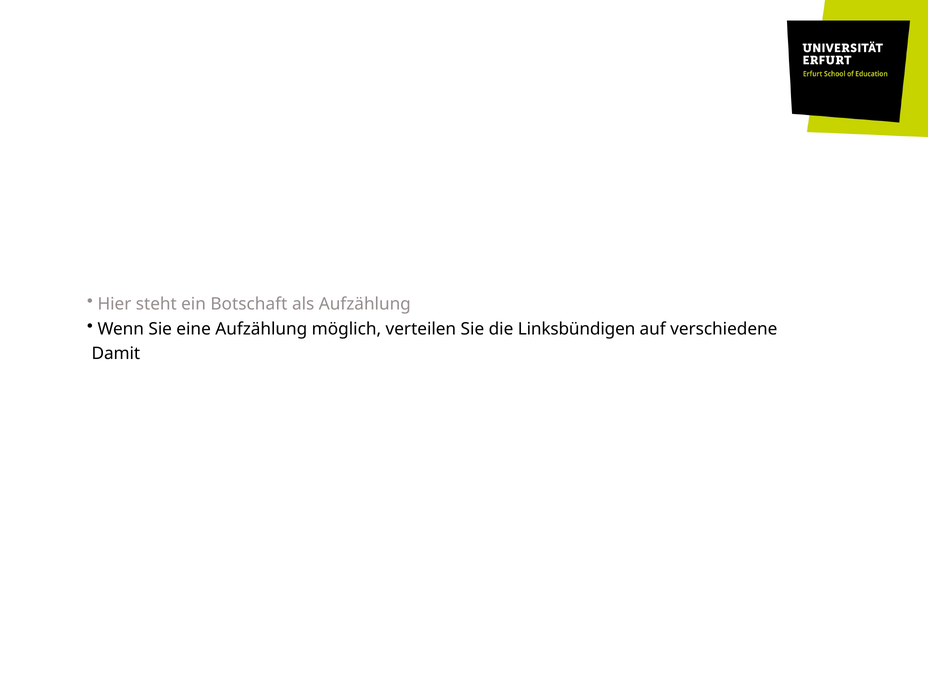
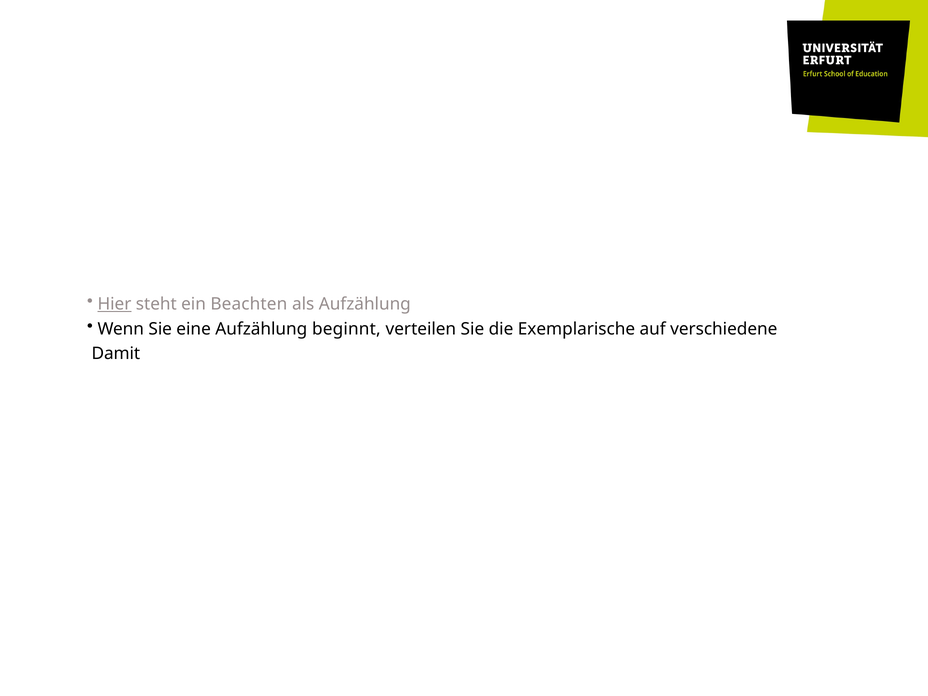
Hier underline: none -> present
Botschaft: Botschaft -> Beachten
möglich: möglich -> beginnt
Linksbündigen: Linksbündigen -> Exemplarische
